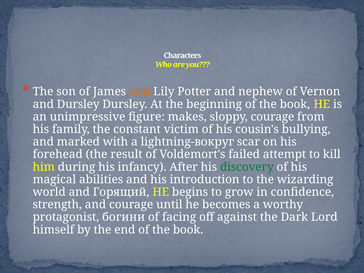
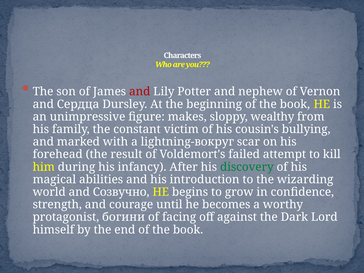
and at (140, 92) colour: orange -> red
and Dursley: Dursley -> Сердца
sloppy courage: courage -> wealthy
Горящий: Горящий -> Созвучно
